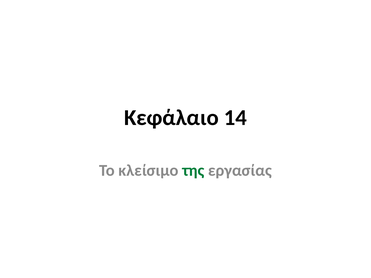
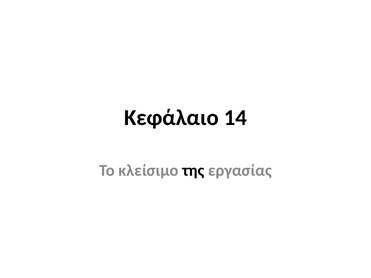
της colour: green -> black
